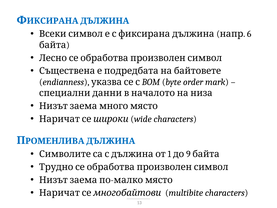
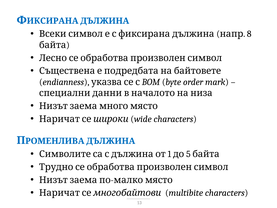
6: 6 -> 8
9: 9 -> 5
